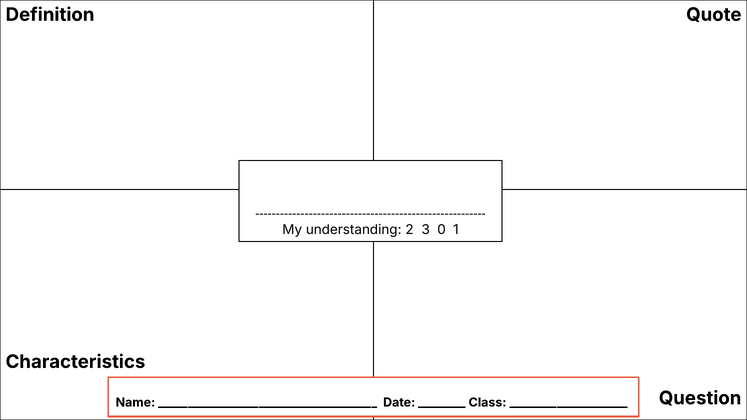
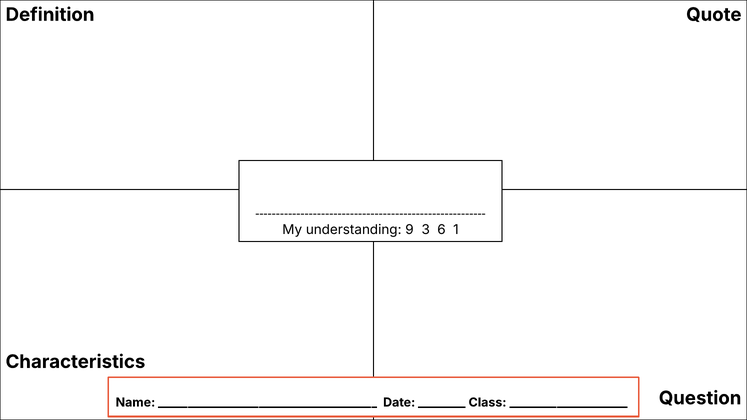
2: 2 -> 9
0: 0 -> 6
